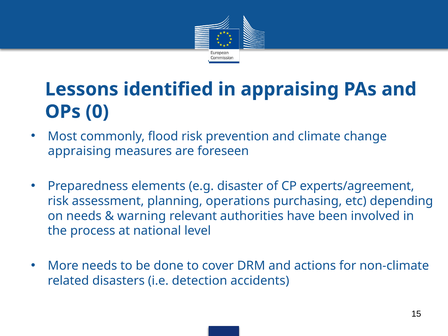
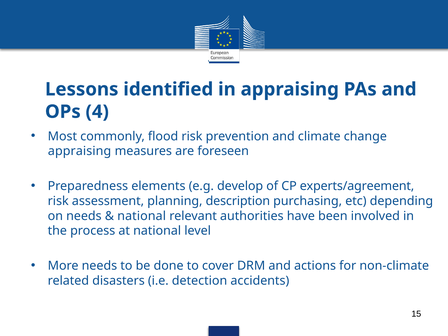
0: 0 -> 4
disaster: disaster -> develop
operations: operations -> description
warning at (142, 216): warning -> national
